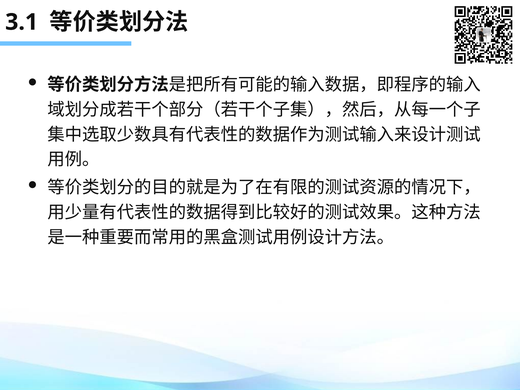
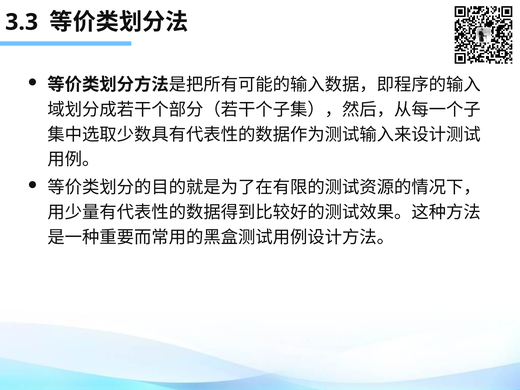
3.1: 3.1 -> 3.3
